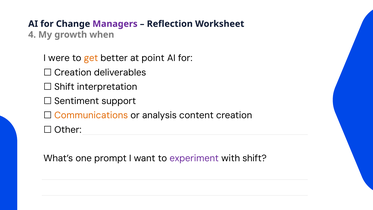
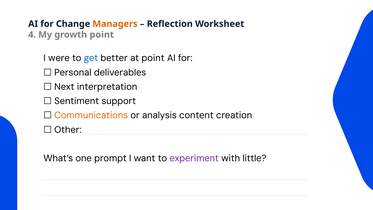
Managers colour: purple -> orange
growth when: when -> point
get colour: orange -> blue
Creation at (73, 72): Creation -> Personal
Shift at (64, 87): Shift -> Next
with shift: shift -> little
